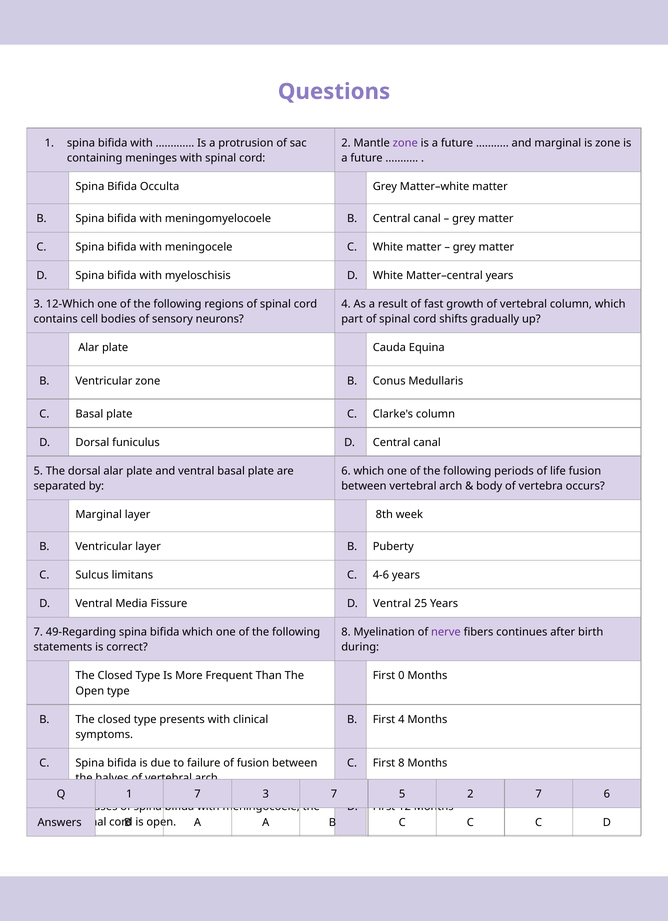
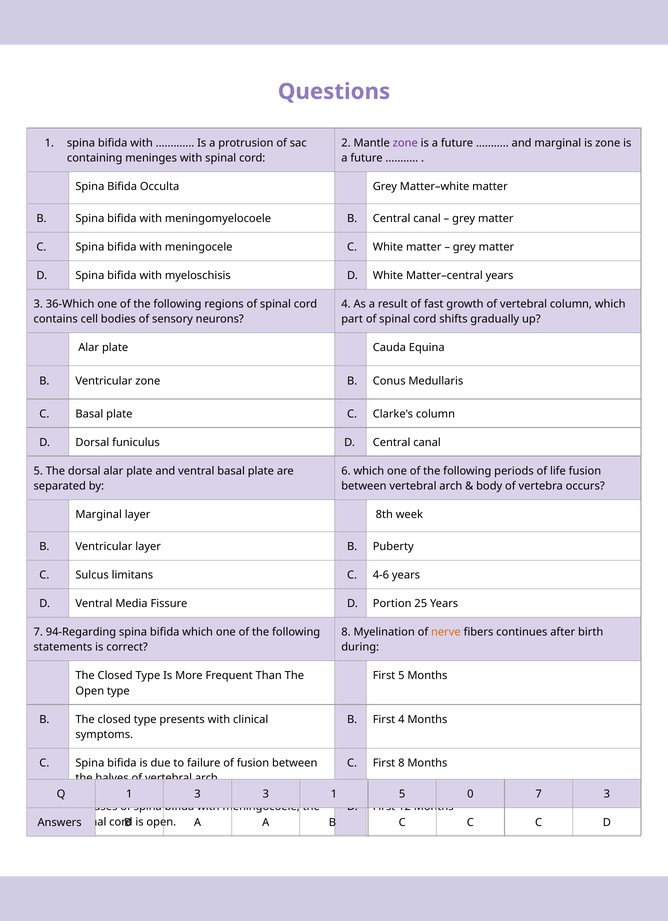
12-Which: 12-Which -> 36-Which
Fissure D Ventral: Ventral -> Portion
49-Regarding: 49-Regarding -> 94-Regarding
nerve colour: purple -> orange
First 0: 0 -> 5
1 7: 7 -> 3
3 7: 7 -> 1
5 2: 2 -> 0
7 6: 6 -> 3
